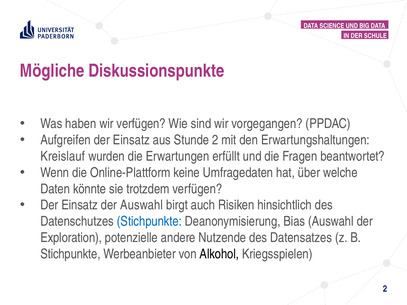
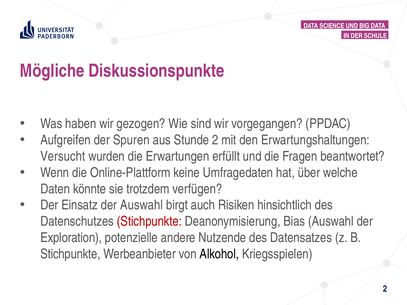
wir verfügen: verfügen -> gezogen
Aufgreifen der Einsatz: Einsatz -> Spuren
Kreislauf: Kreislauf -> Versucht
Stichpunkte at (149, 222) colour: blue -> red
